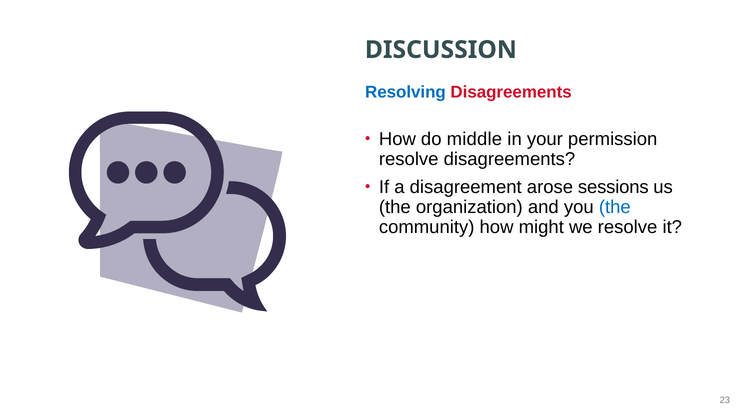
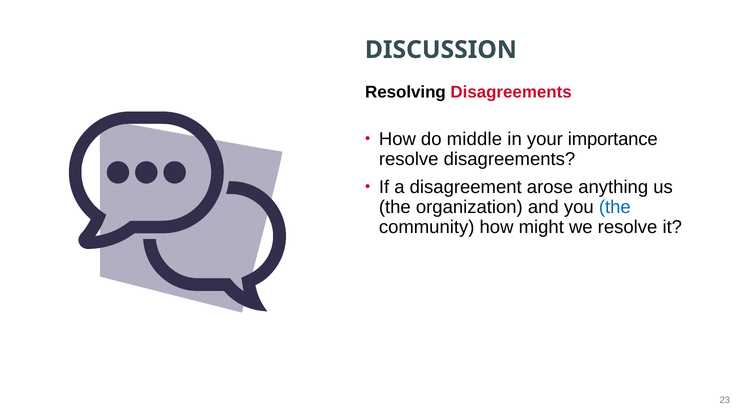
Resolving colour: blue -> black
permission: permission -> importance
sessions: sessions -> anything
